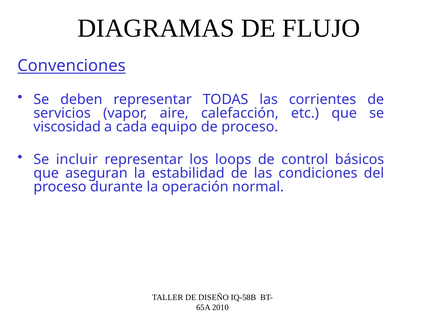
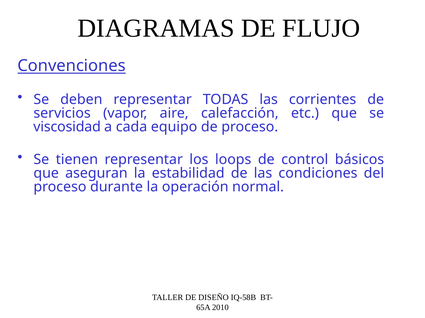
incluir: incluir -> tienen
